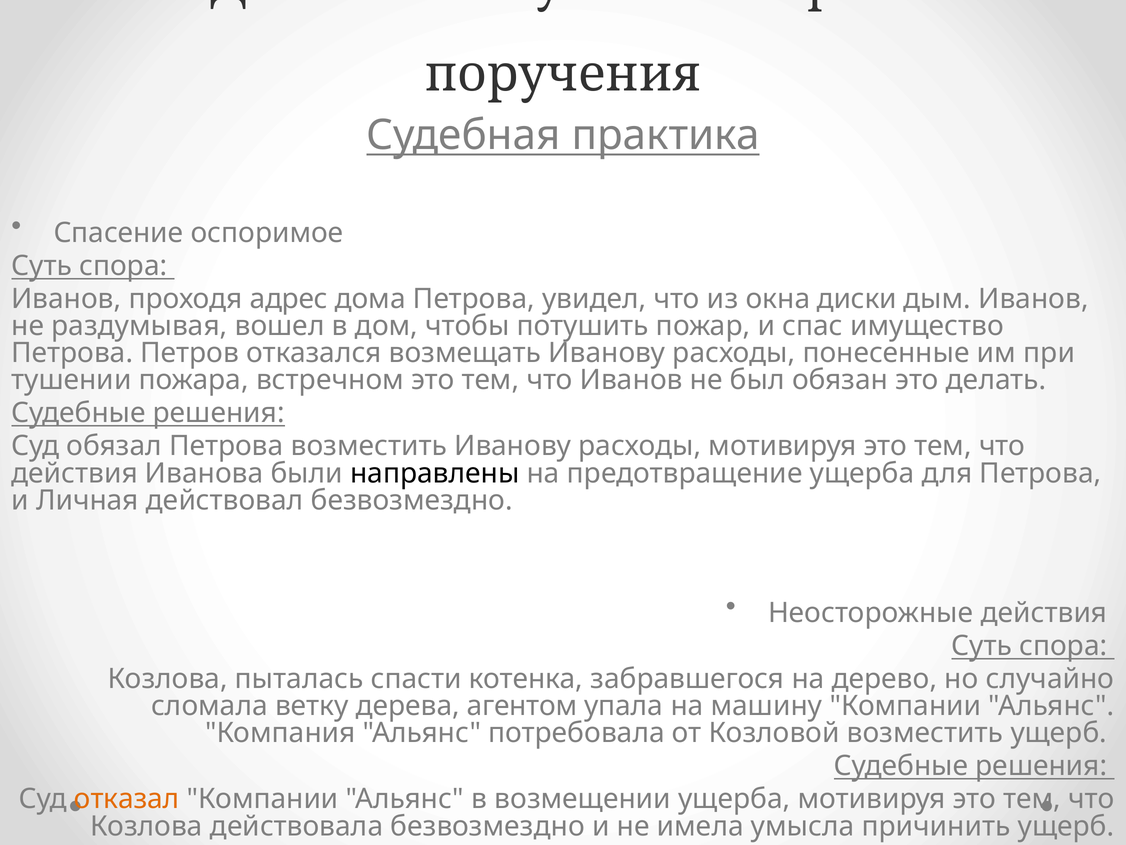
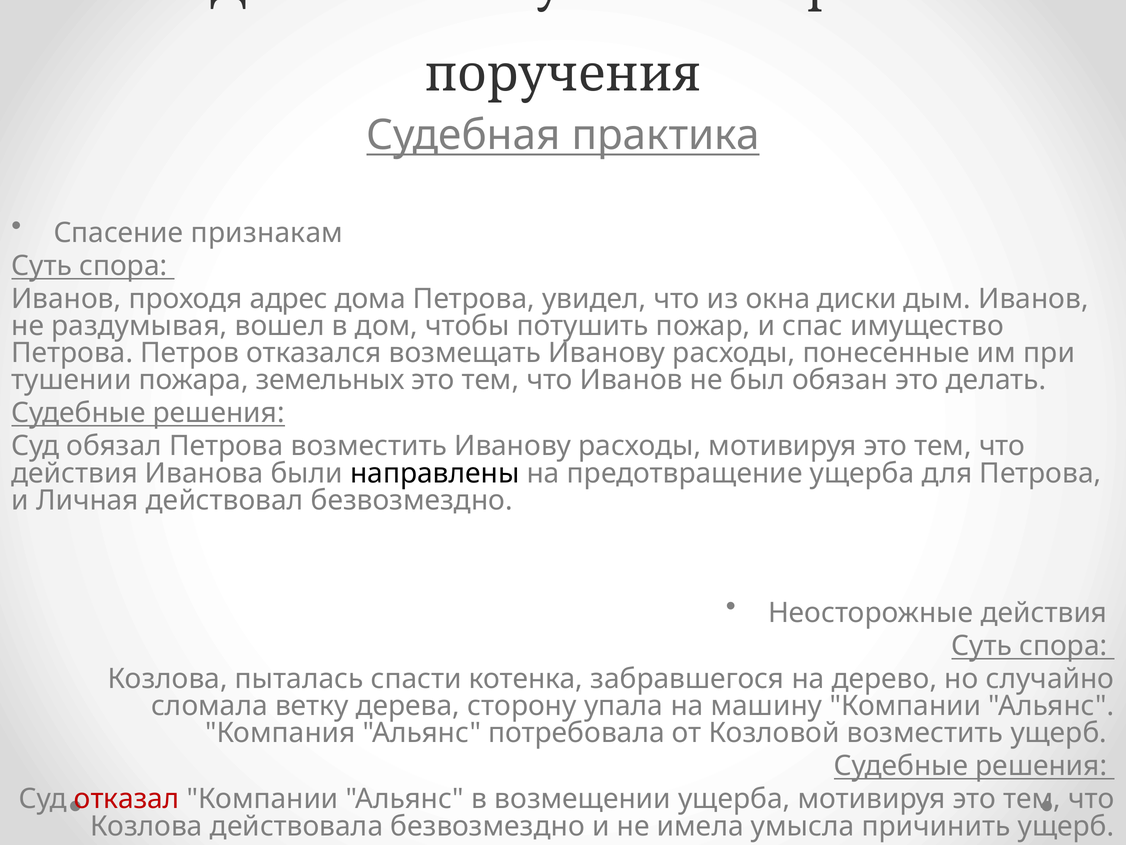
оспоримое: оспоримое -> признакам
встречном: встречном -> земельных
агентом: агентом -> сторону
отказал colour: orange -> red
